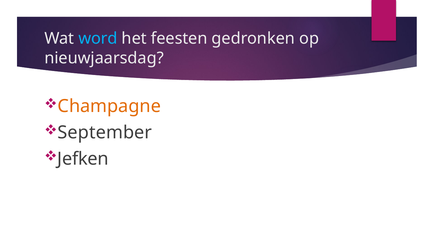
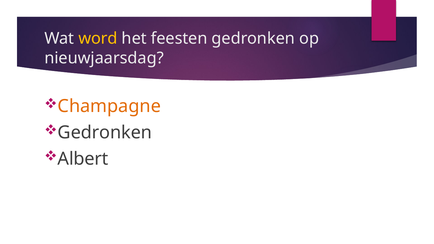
word colour: light blue -> yellow
September at (105, 133): September -> Gedronken
Jefken: Jefken -> Albert
